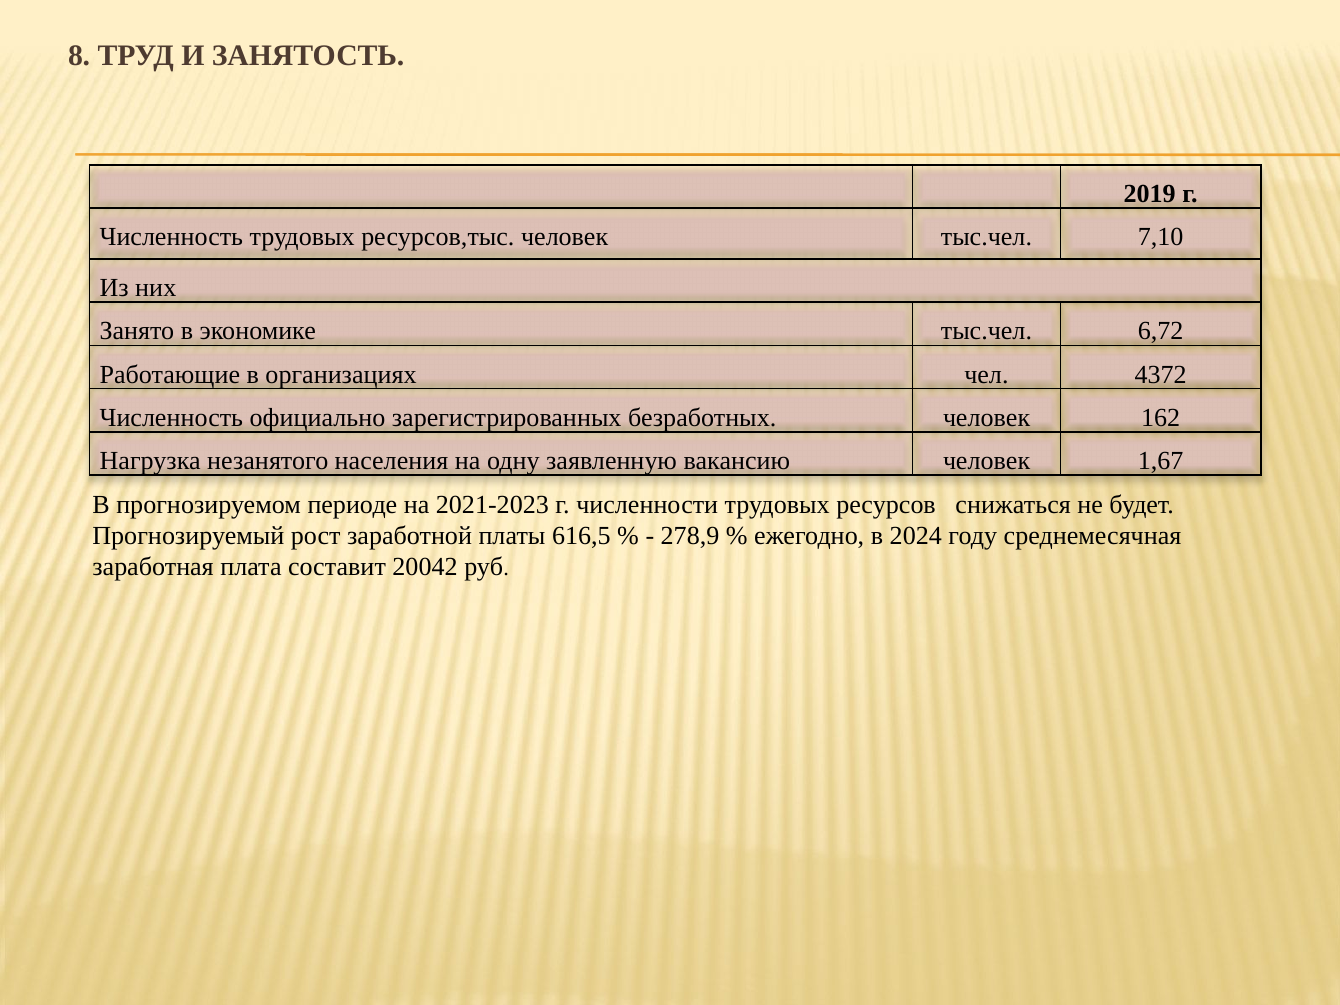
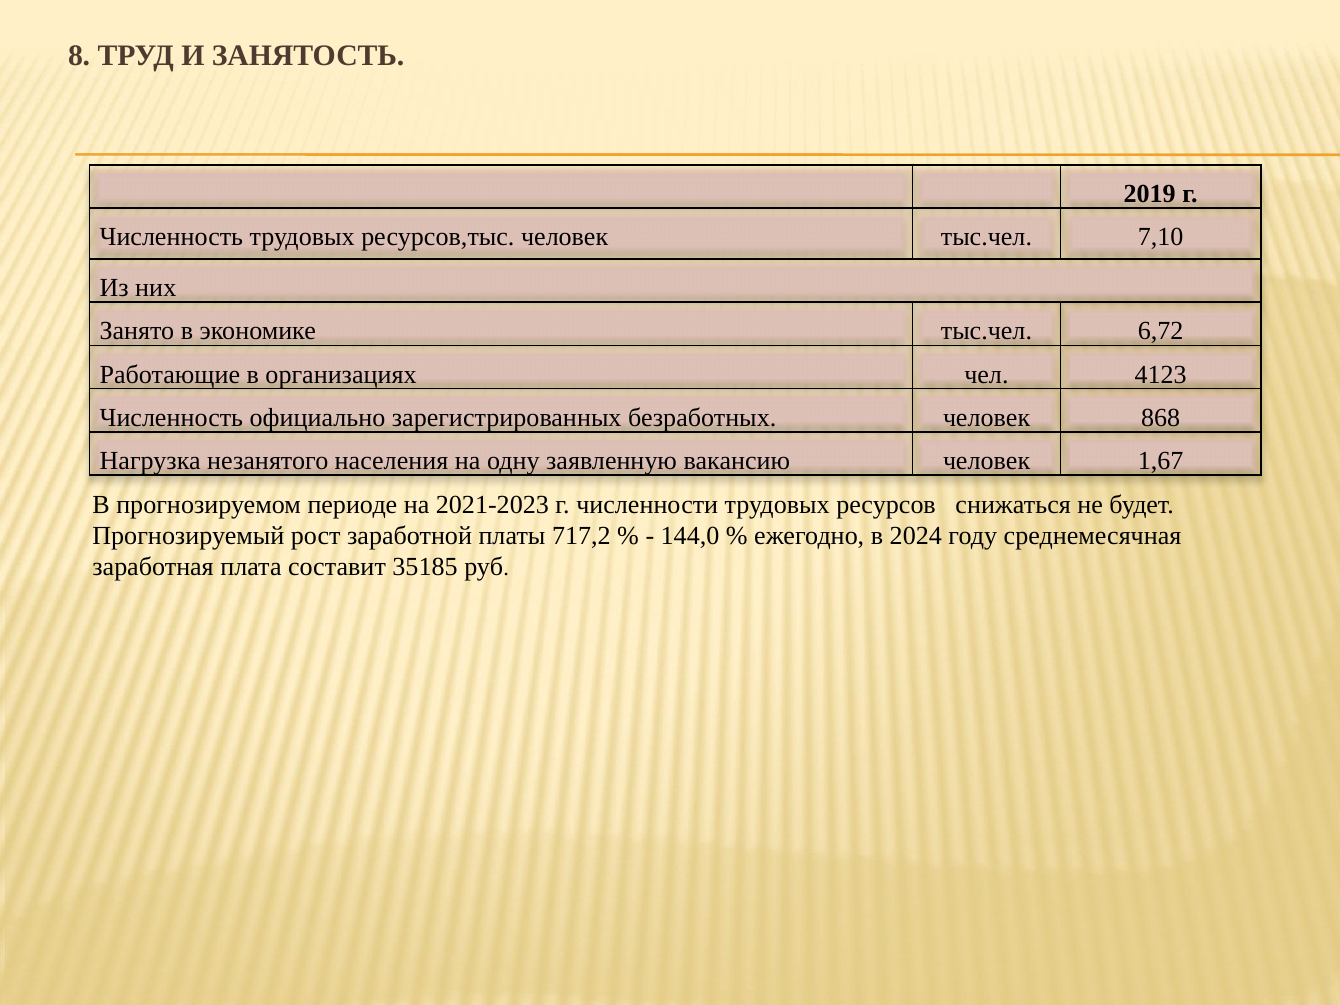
4372: 4372 -> 4123
162: 162 -> 868
616,5: 616,5 -> 717,2
278,9: 278,9 -> 144,0
20042: 20042 -> 35185
